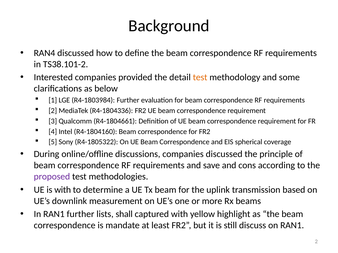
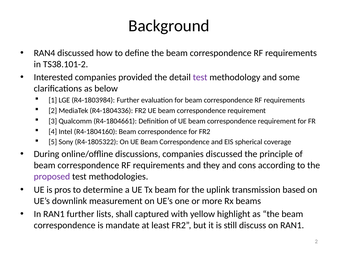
test at (200, 77) colour: orange -> purple
save: save -> they
is with: with -> pros
